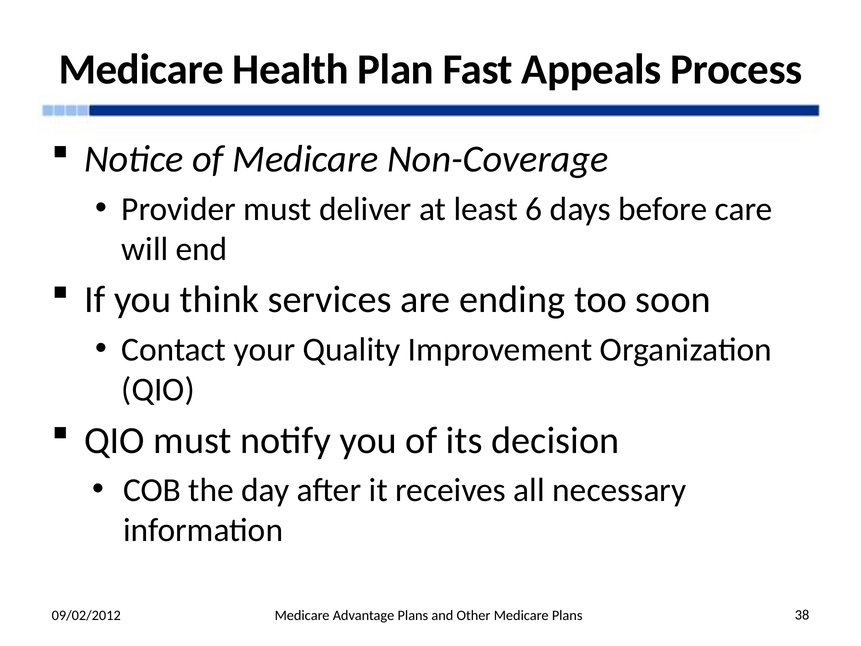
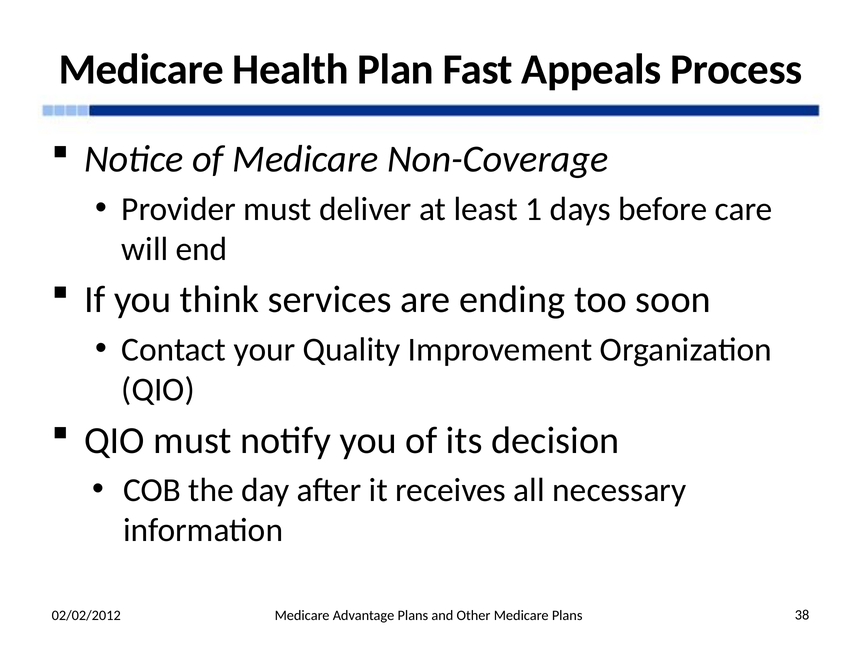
6: 6 -> 1
09/02/2012: 09/02/2012 -> 02/02/2012
